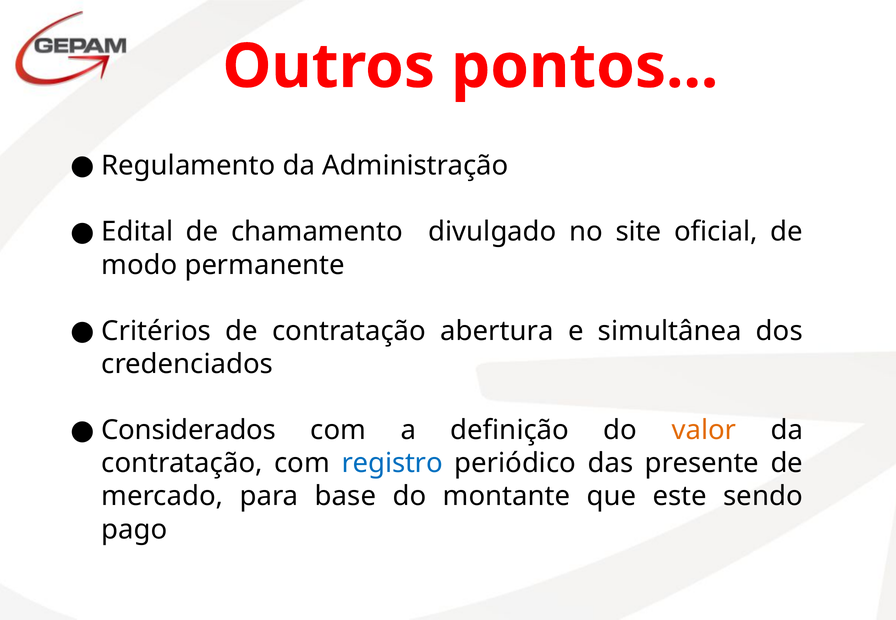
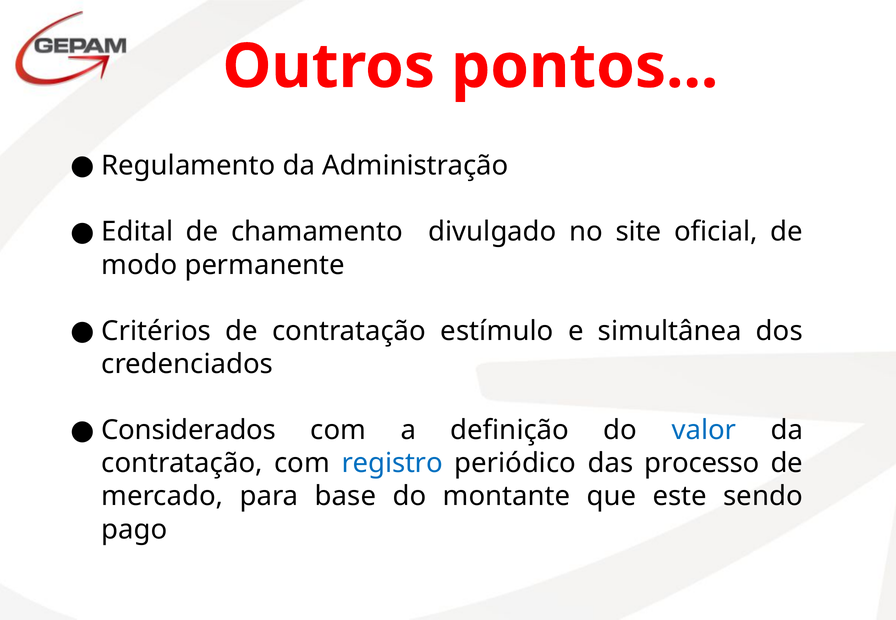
abertura: abertura -> estímulo
valor colour: orange -> blue
presente: presente -> processo
